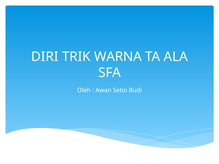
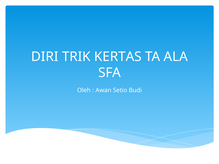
WARNA: WARNA -> KERTAS
